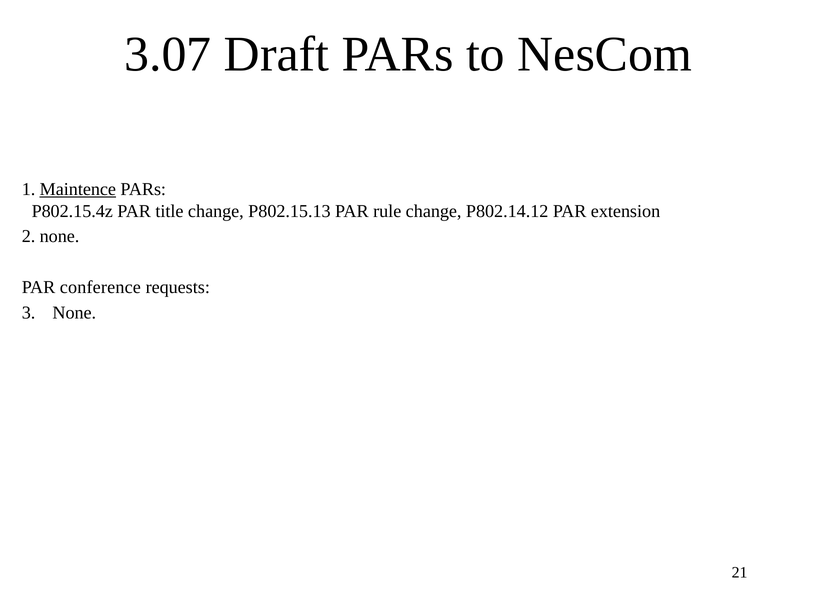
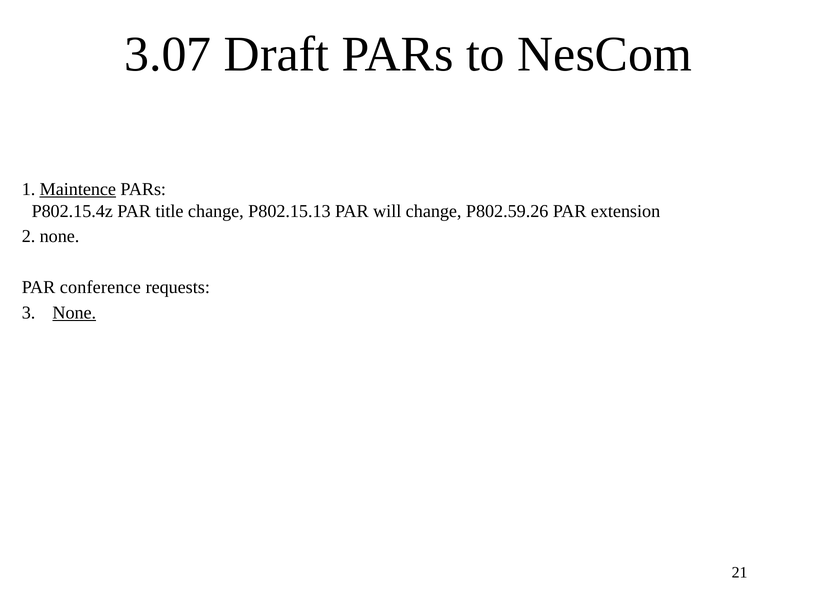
rule: rule -> will
P802.14.12: P802.14.12 -> P802.59.26
None at (74, 313) underline: none -> present
